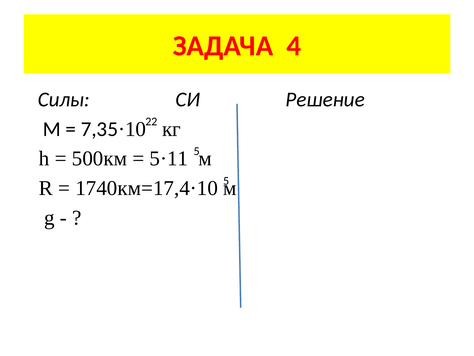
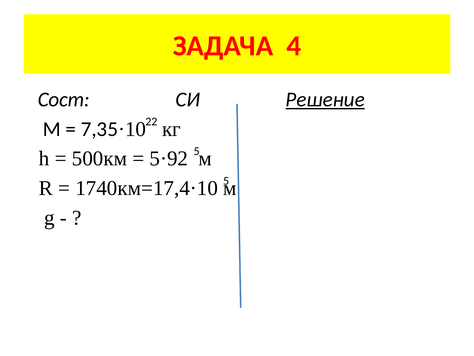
Силы: Силы -> Сост
Решение underline: none -> present
5·11: 5·11 -> 5·92
